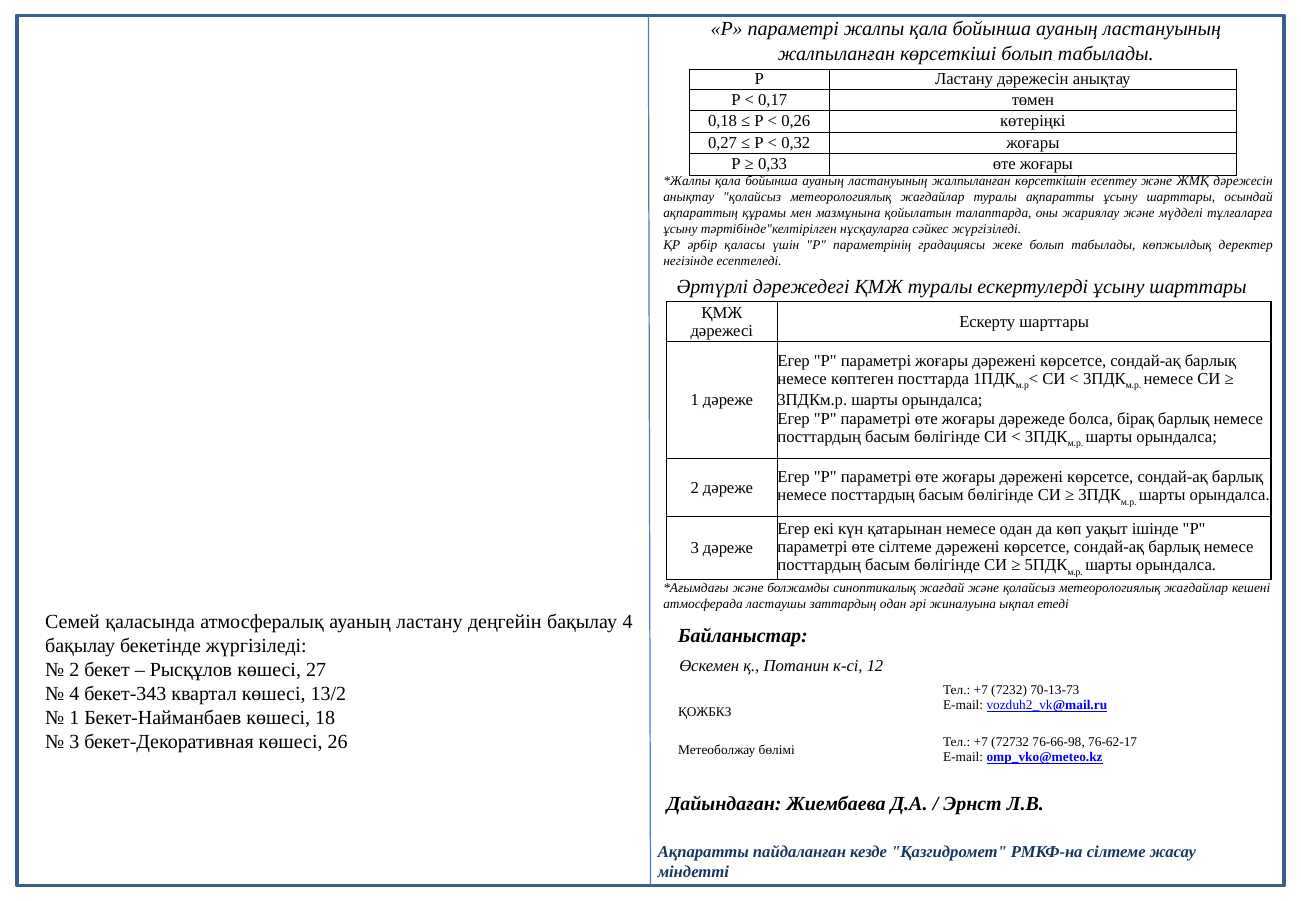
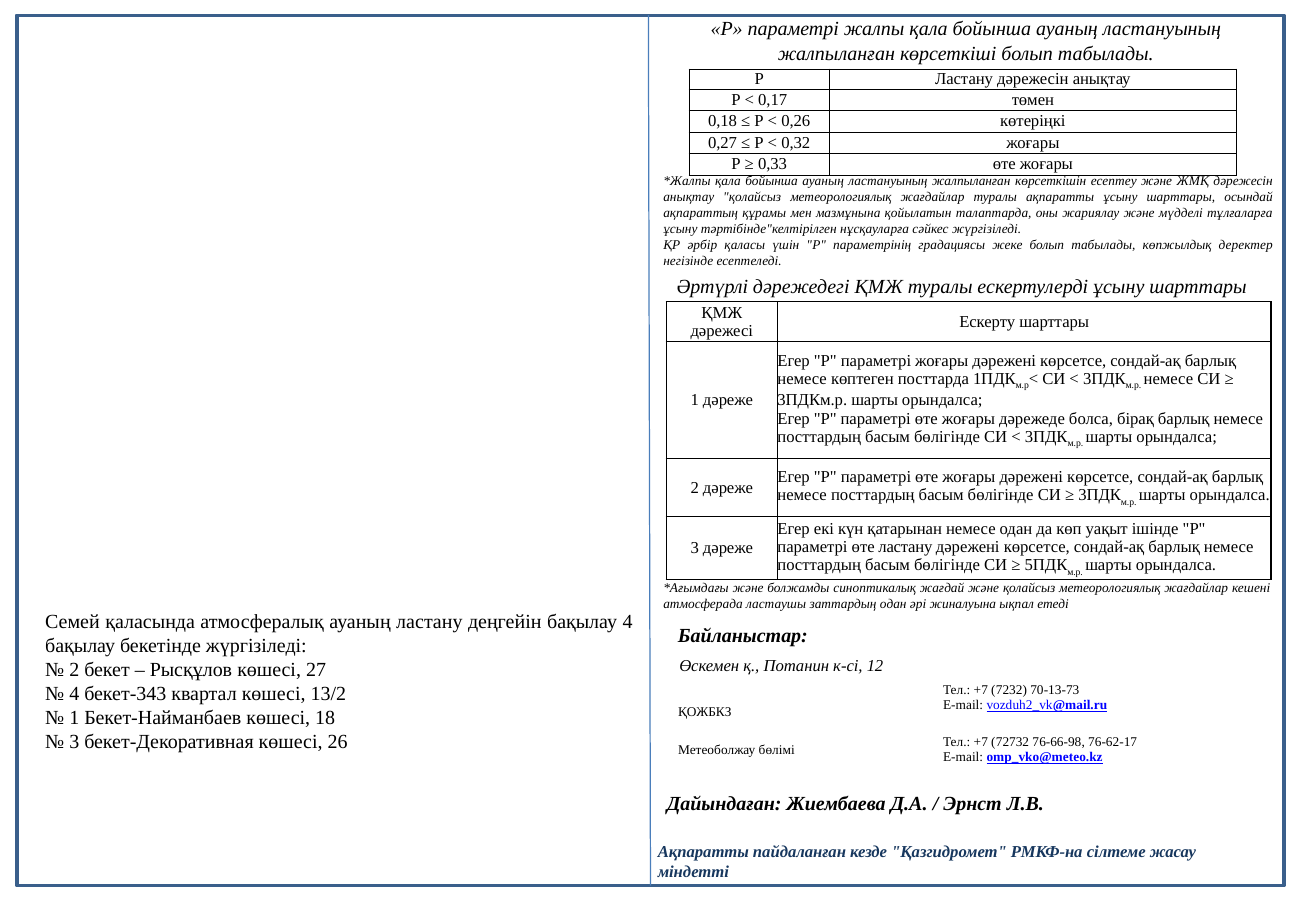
өте сілтеме: сілтеме -> ластану
